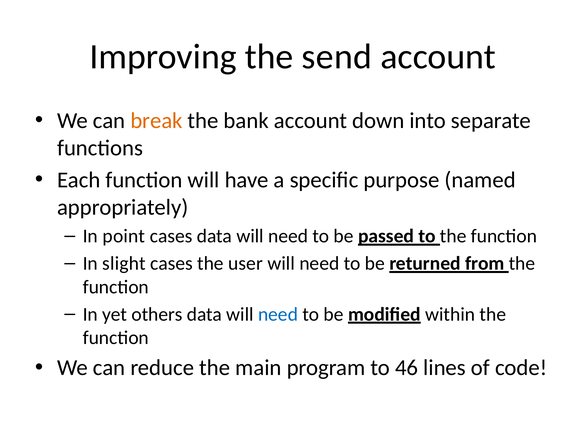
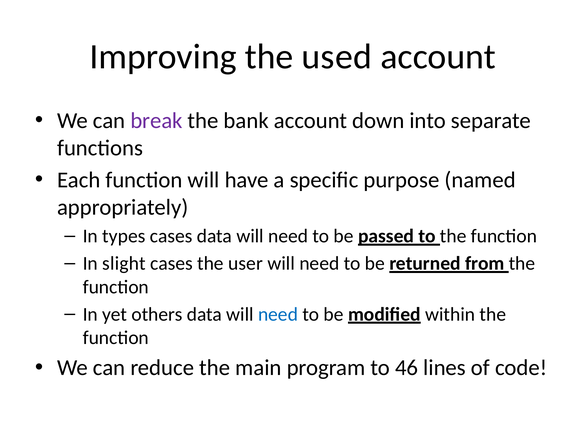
send: send -> used
break colour: orange -> purple
point: point -> types
